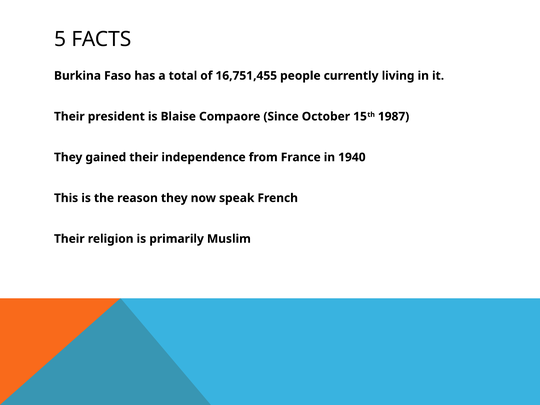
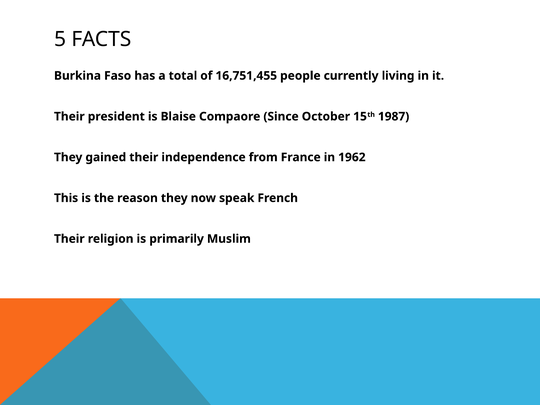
1940: 1940 -> 1962
